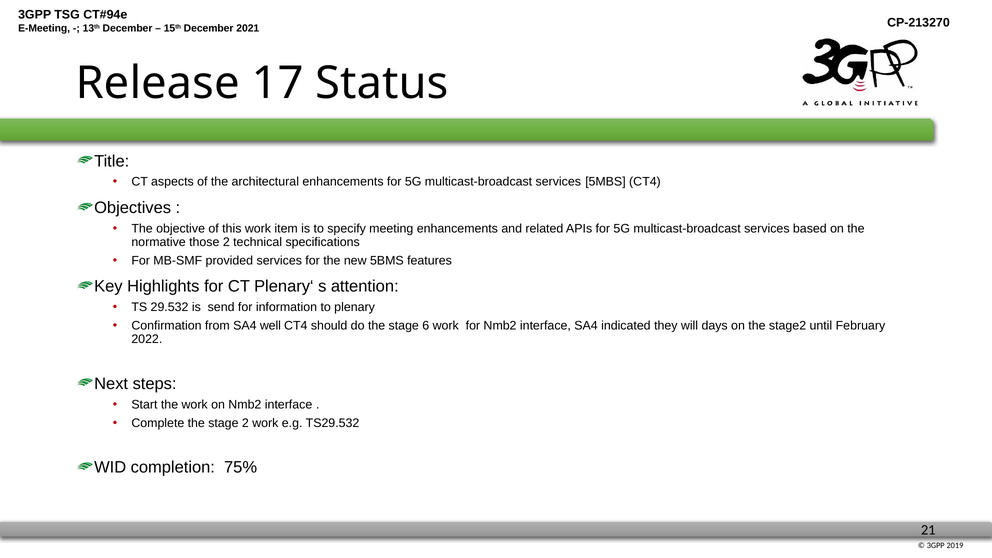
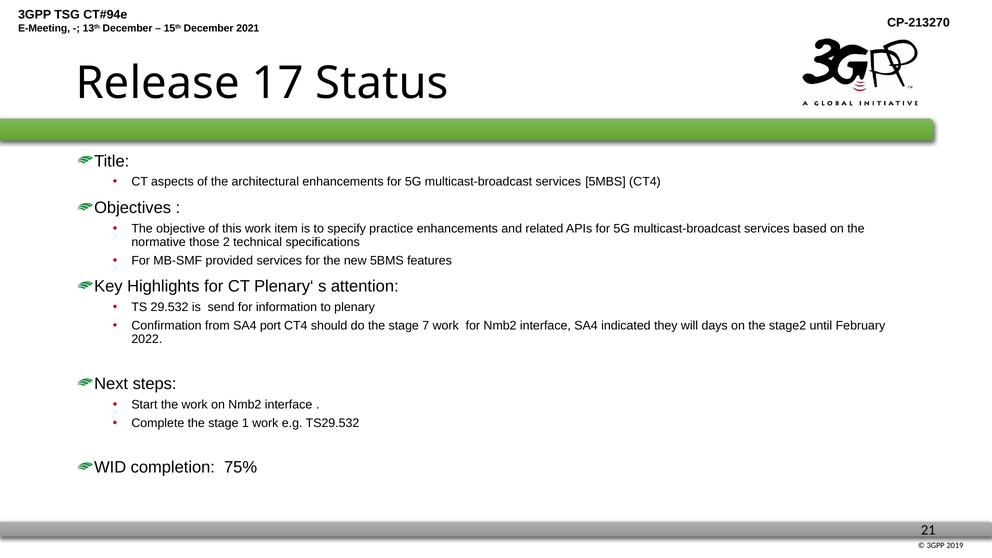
meeting: meeting -> practice
well: well -> port
6: 6 -> 7
stage 2: 2 -> 1
